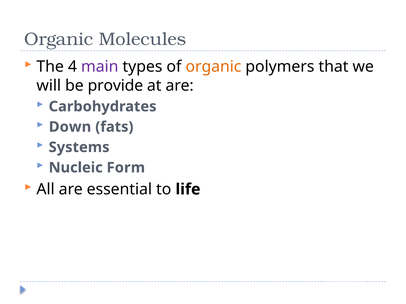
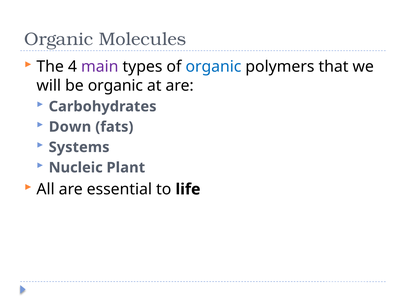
organic at (213, 67) colour: orange -> blue
be provide: provide -> organic
Form: Form -> Plant
